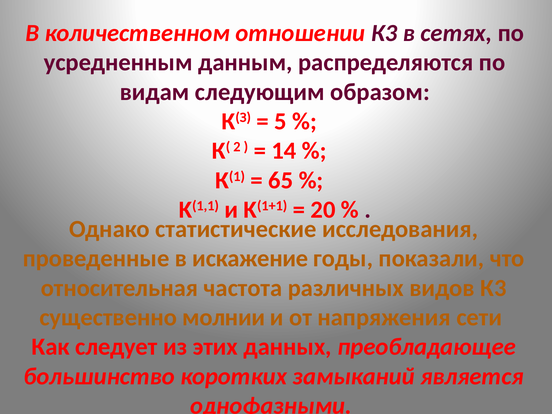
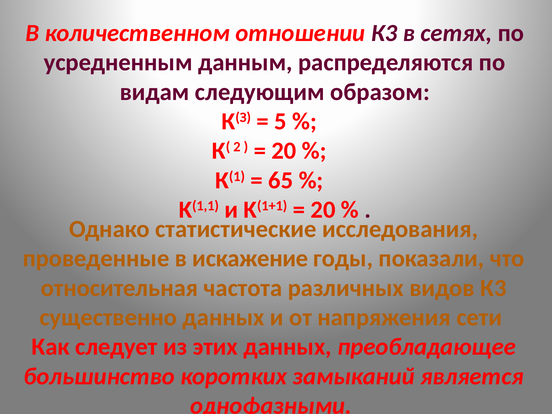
14 at (284, 151): 14 -> 20
существенно молнии: молнии -> данных
